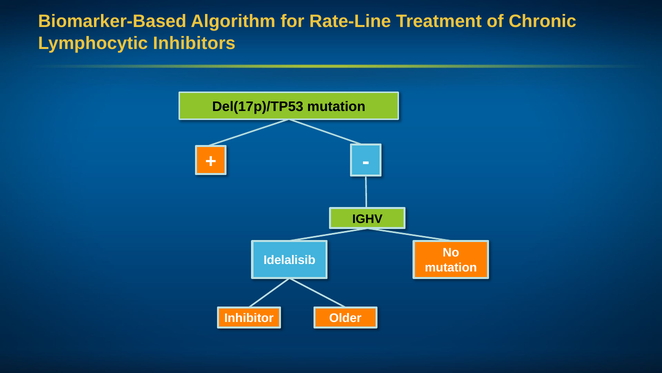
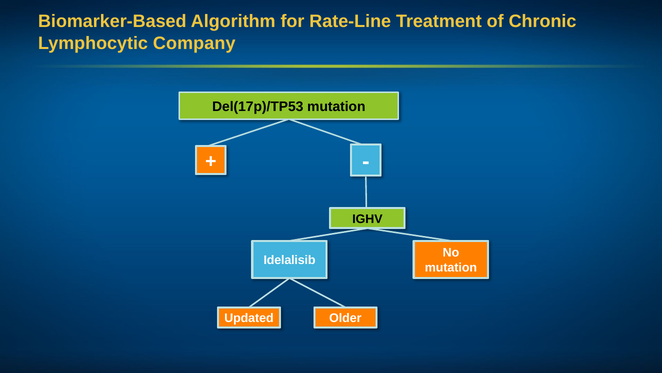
Inhibitors: Inhibitors -> Company
Inhibitor: Inhibitor -> Updated
